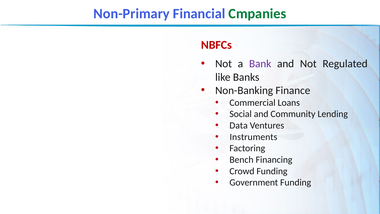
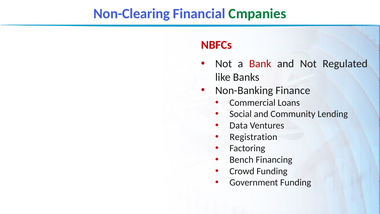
Non-Primary: Non-Primary -> Non-Clearing
Bank colour: purple -> red
Instruments: Instruments -> Registration
